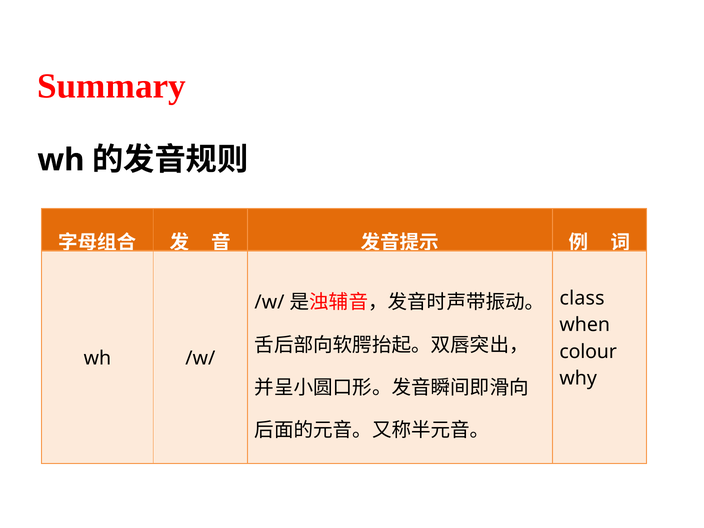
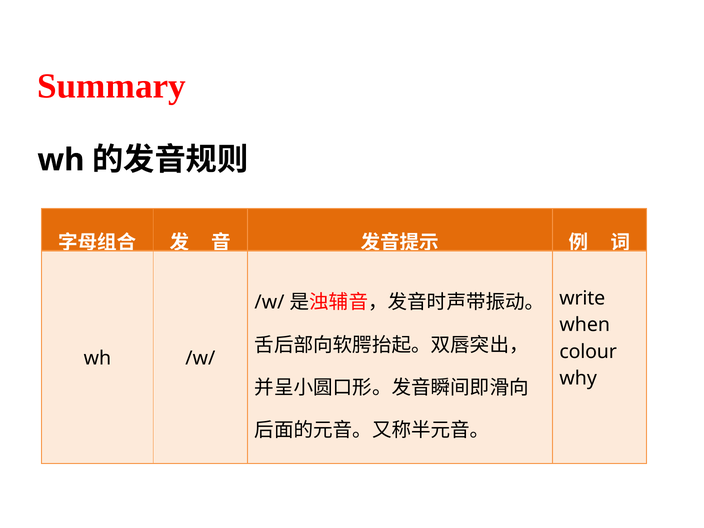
class: class -> write
